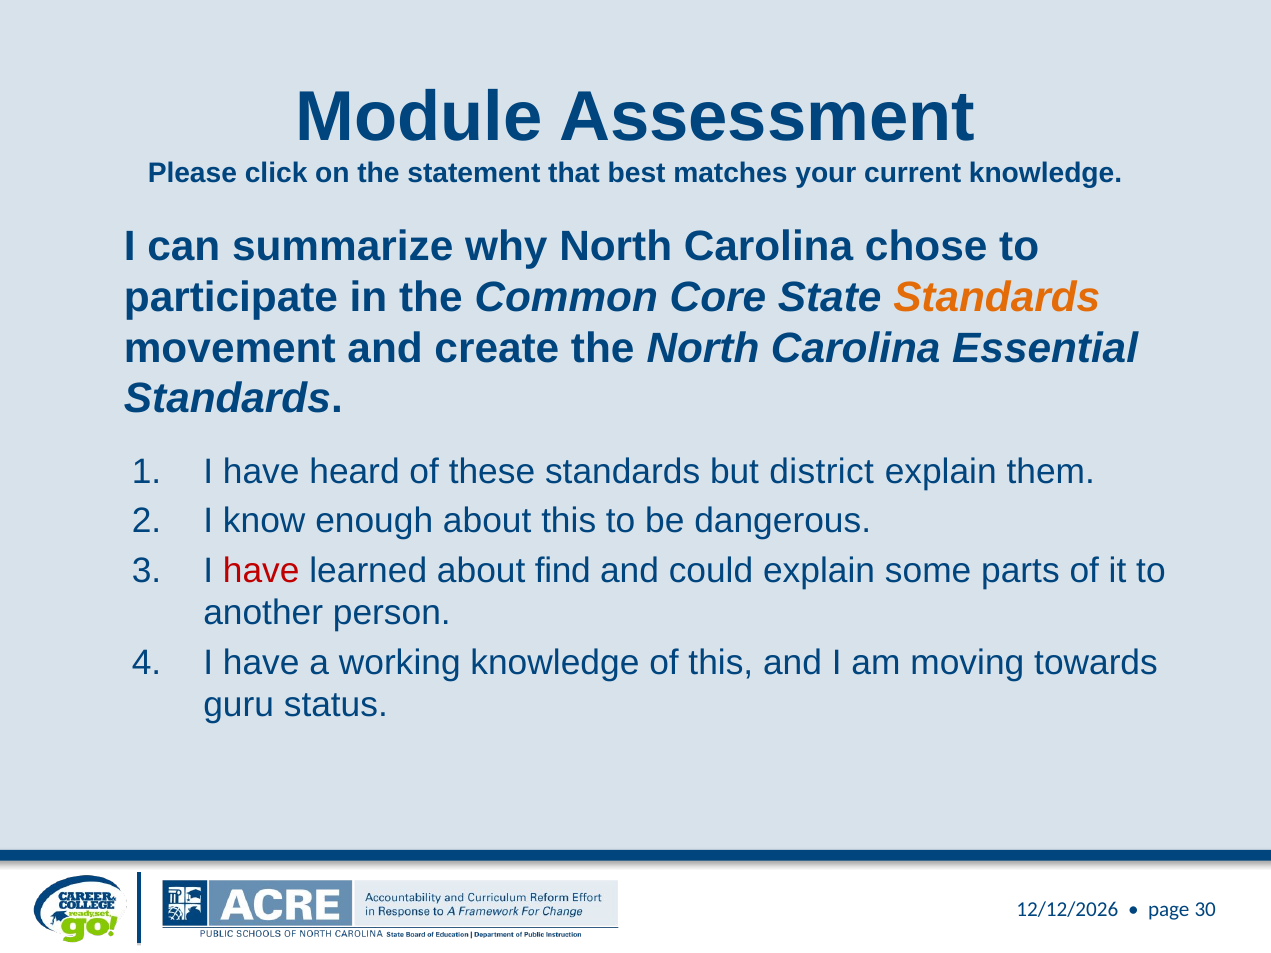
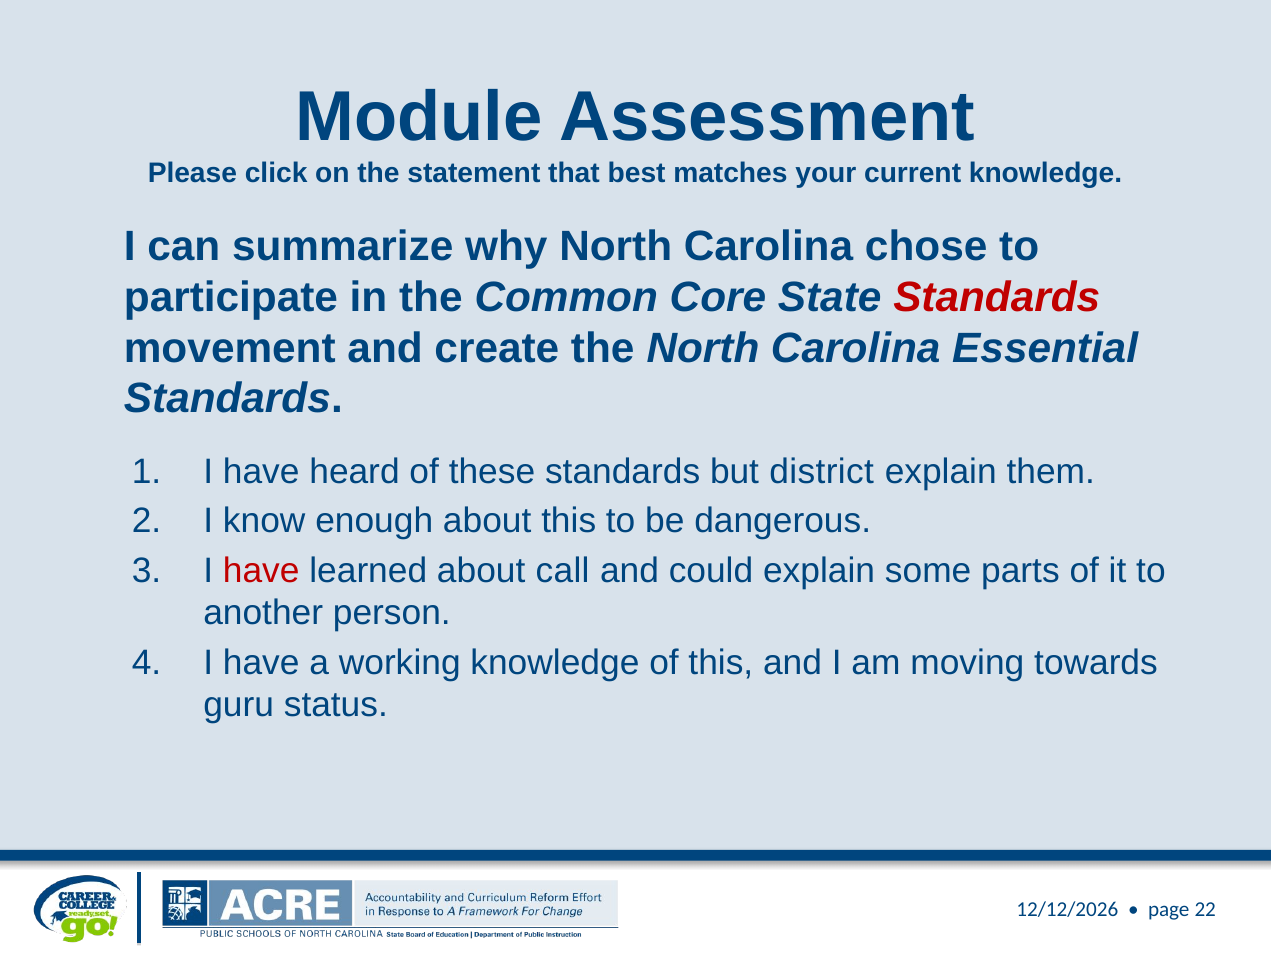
Standards at (997, 297) colour: orange -> red
find: find -> call
30: 30 -> 22
